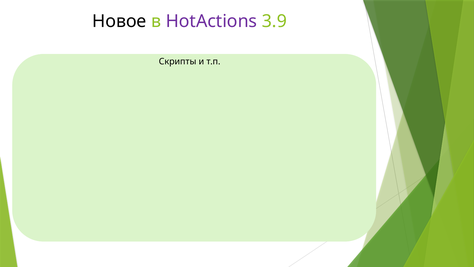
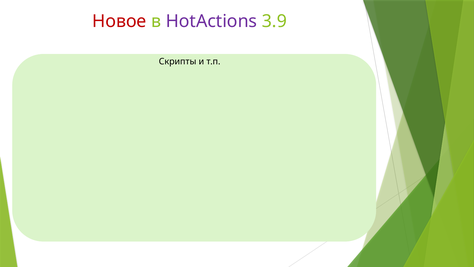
Новое colour: black -> red
